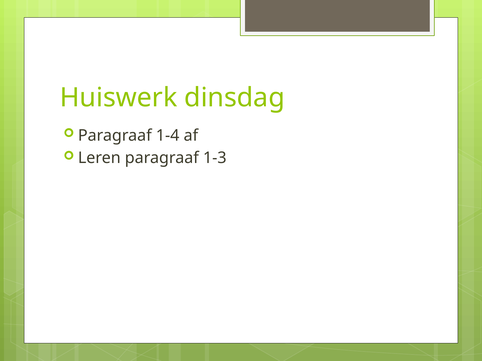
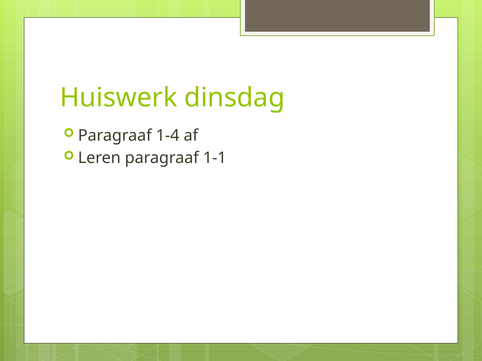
1-3: 1-3 -> 1-1
